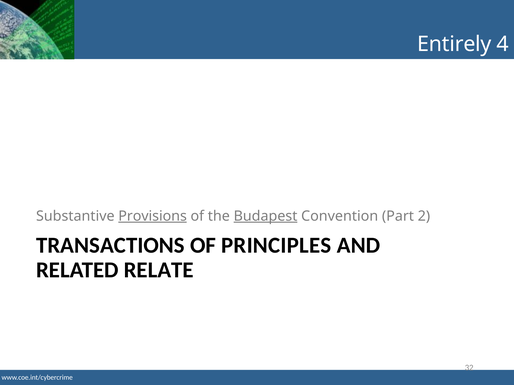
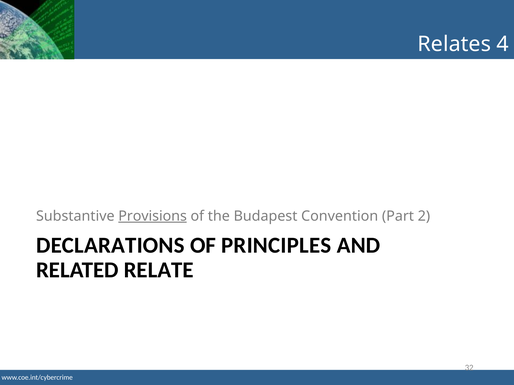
Entirely: Entirely -> Relates
Budapest underline: present -> none
TRANSACTIONS: TRANSACTIONS -> DECLARATIONS
